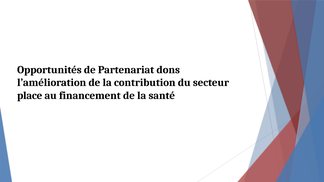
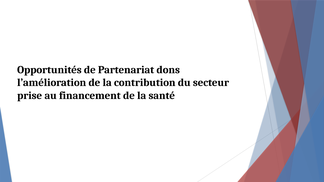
place: place -> prise
